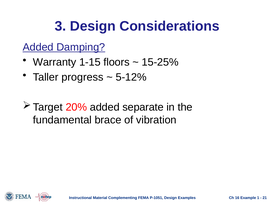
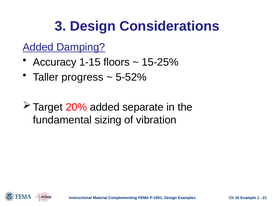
Warranty: Warranty -> Accuracy
5-12%: 5-12% -> 5-52%
brace: brace -> sizing
